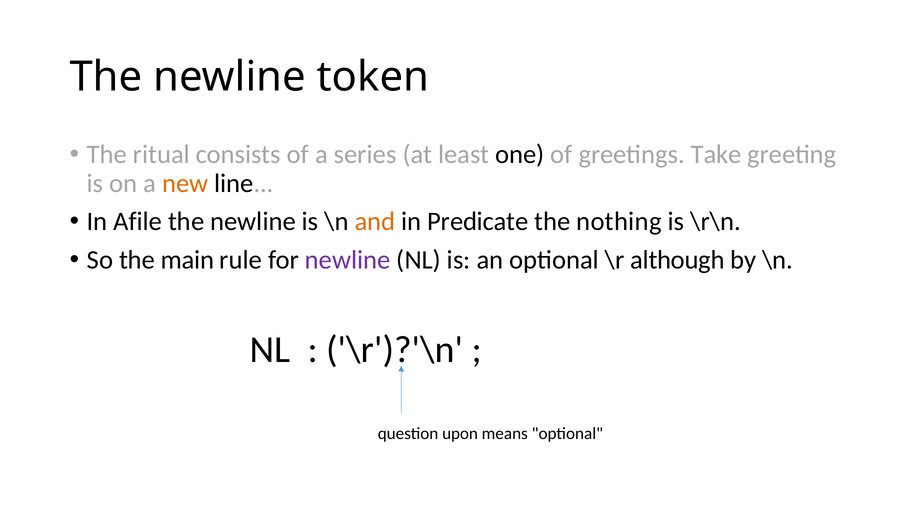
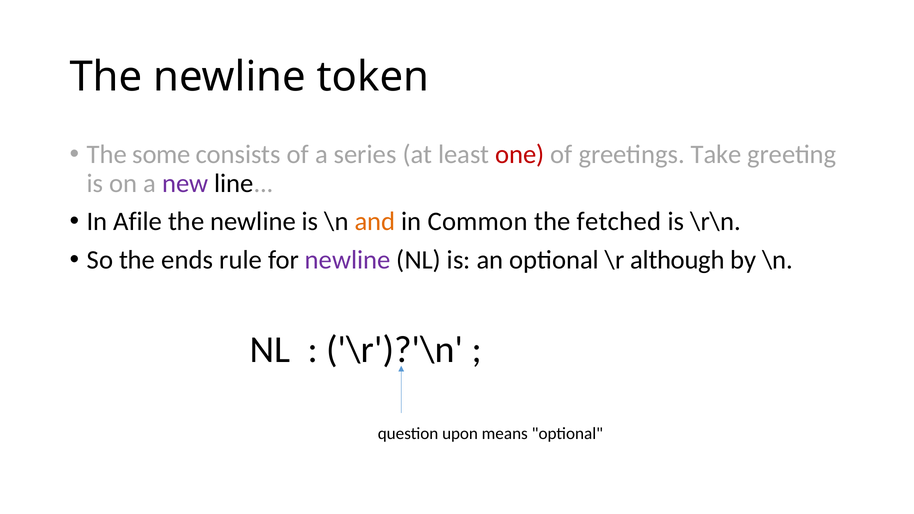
ritual: ritual -> some
one colour: black -> red
new colour: orange -> purple
Predicate: Predicate -> Common
nothing: nothing -> fetched
main: main -> ends
